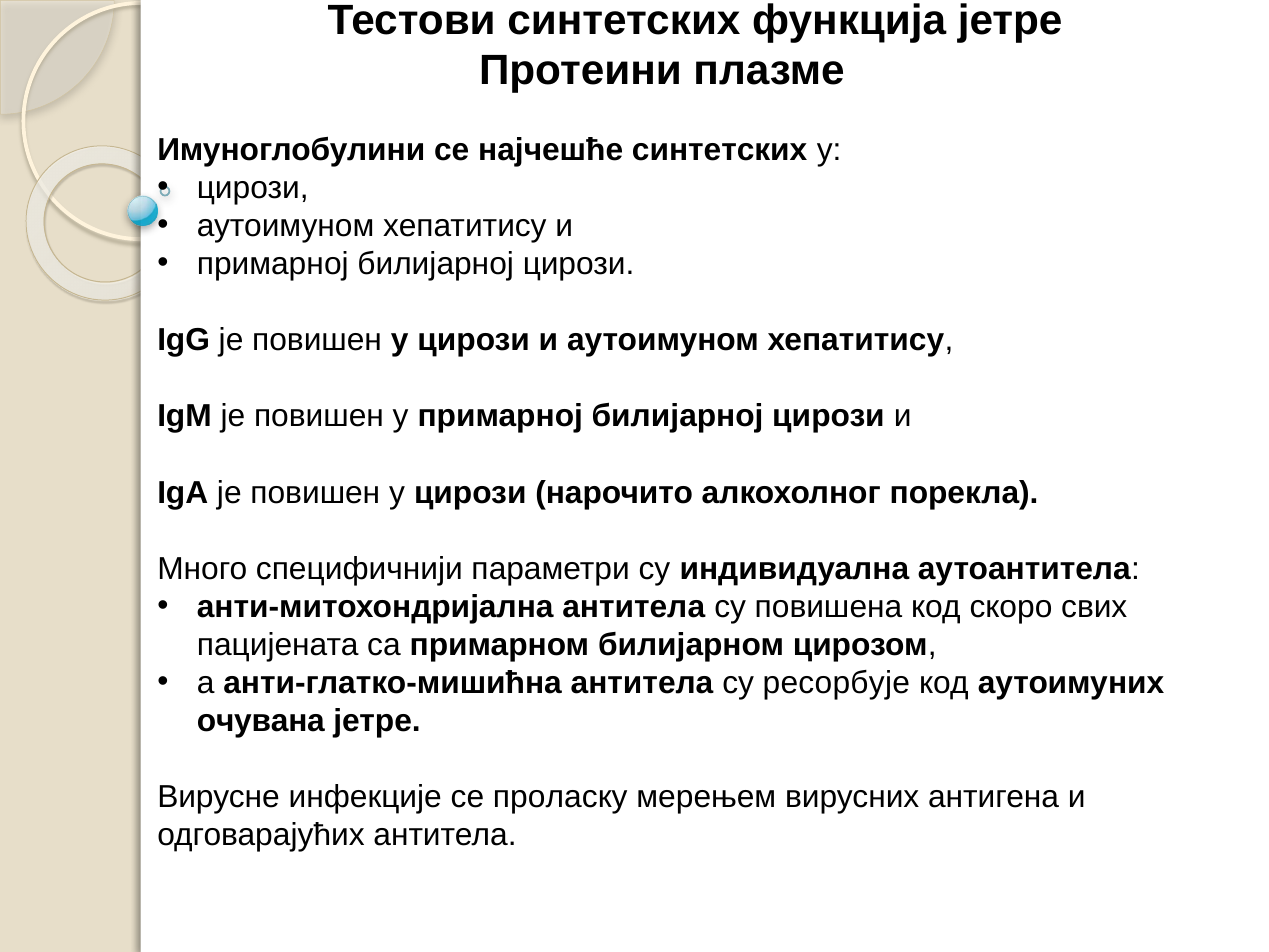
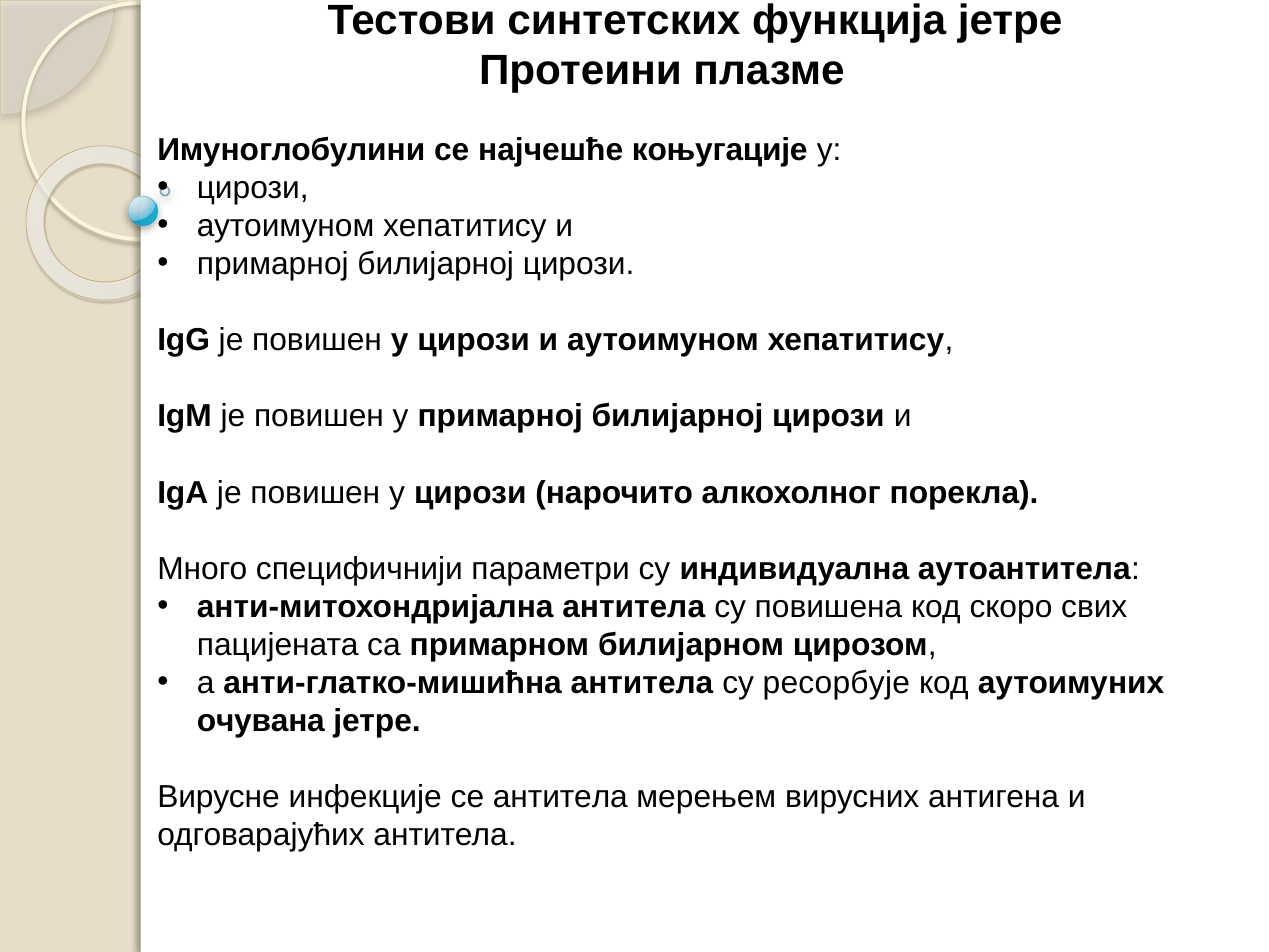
најчешће синтетских: синтетских -> коњугације
се проласку: проласку -> антитела
